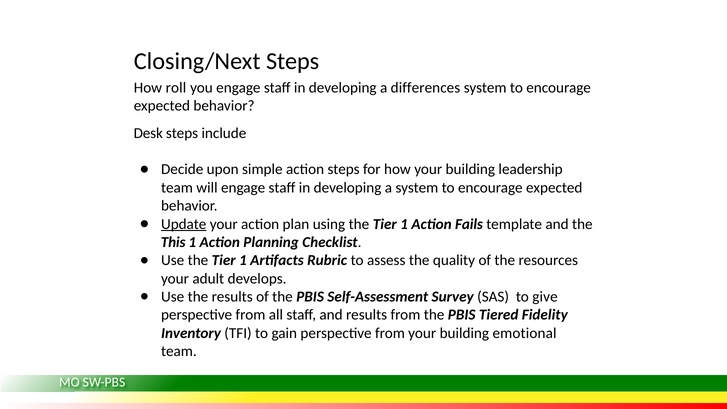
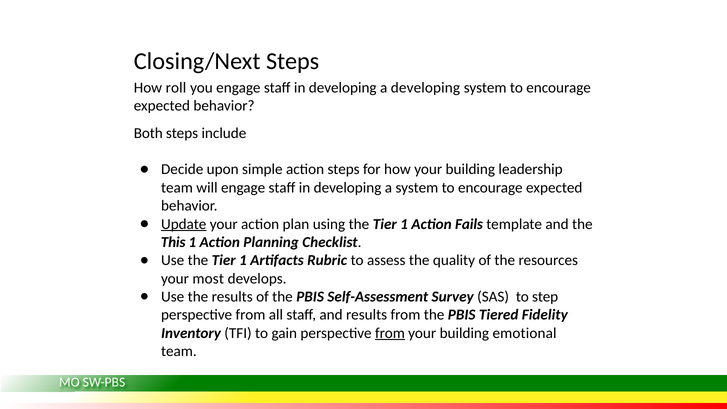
a differences: differences -> developing
Desk: Desk -> Both
adult: adult -> most
give: give -> step
from at (390, 333) underline: none -> present
